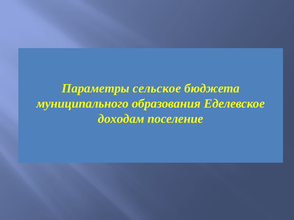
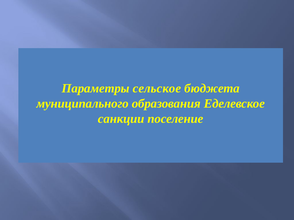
доходам: доходам -> санкции
